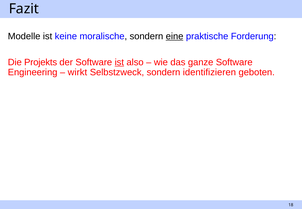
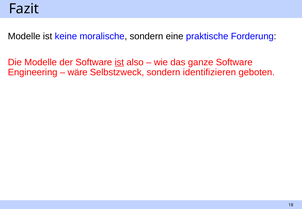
eine underline: present -> none
Die Projekts: Projekts -> Modelle
wirkt: wirkt -> wäre
